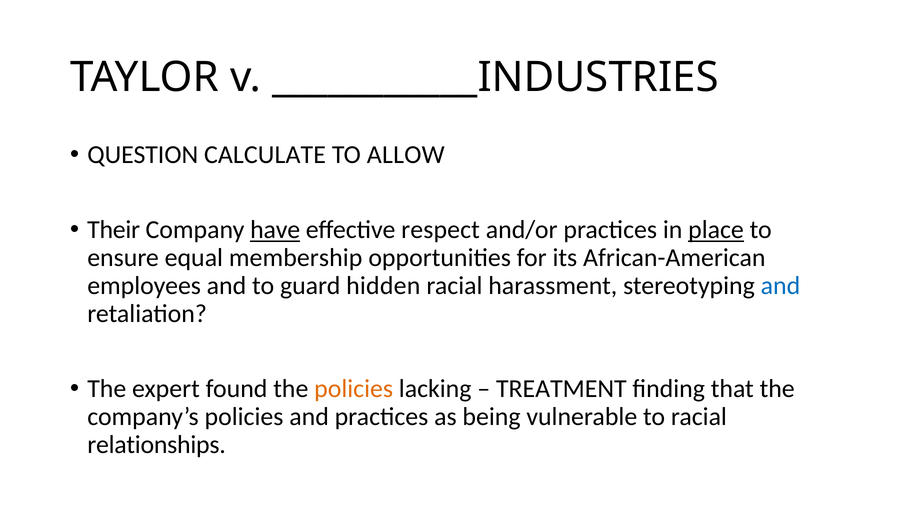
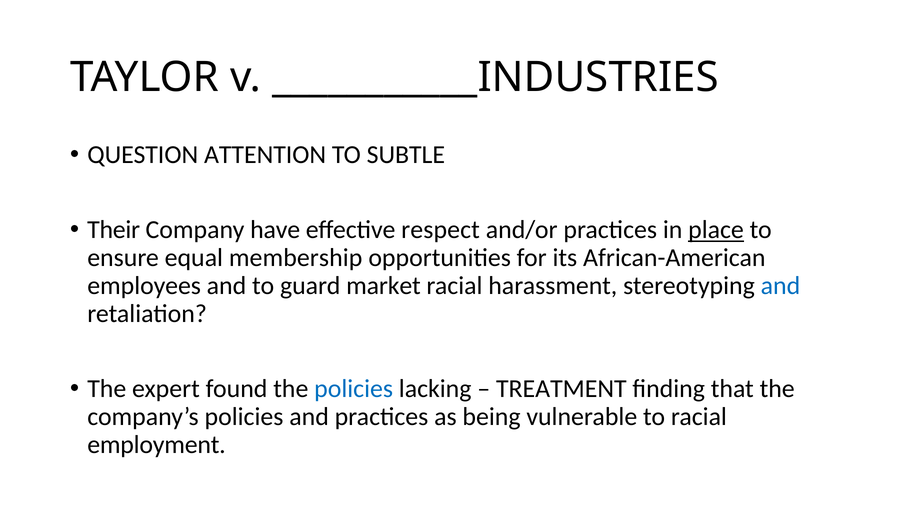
CALCULATE: CALCULATE -> ATTENTION
ALLOW: ALLOW -> SUBTLE
have underline: present -> none
hidden: hidden -> market
policies at (354, 389) colour: orange -> blue
relationships: relationships -> employment
